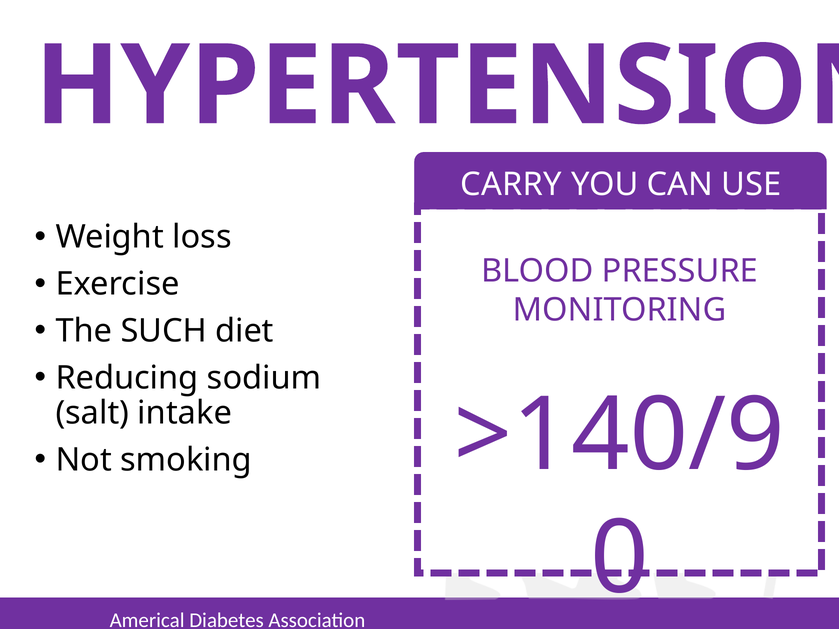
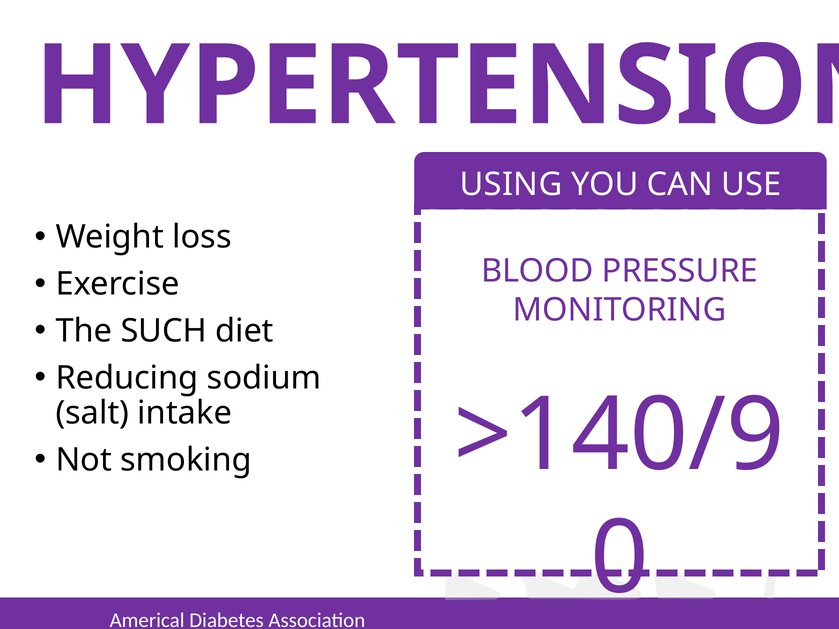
CARRY: CARRY -> USING
